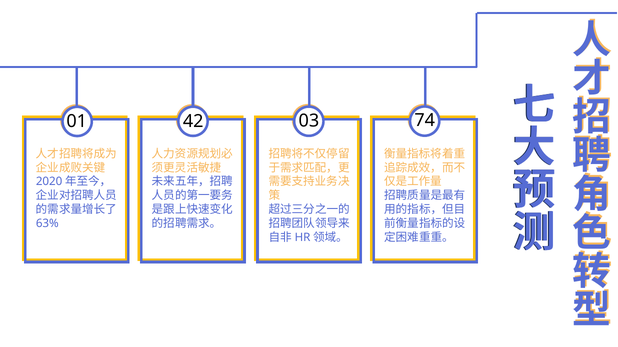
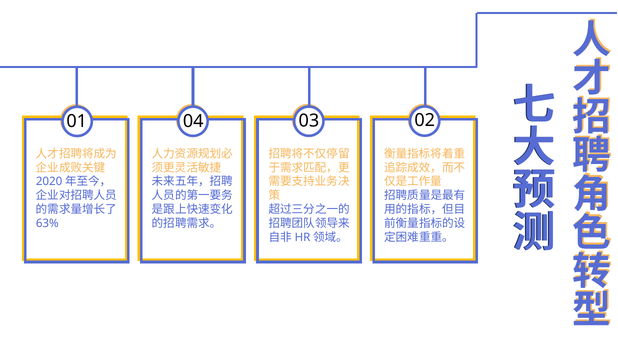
42: 42 -> 04
74: 74 -> 02
